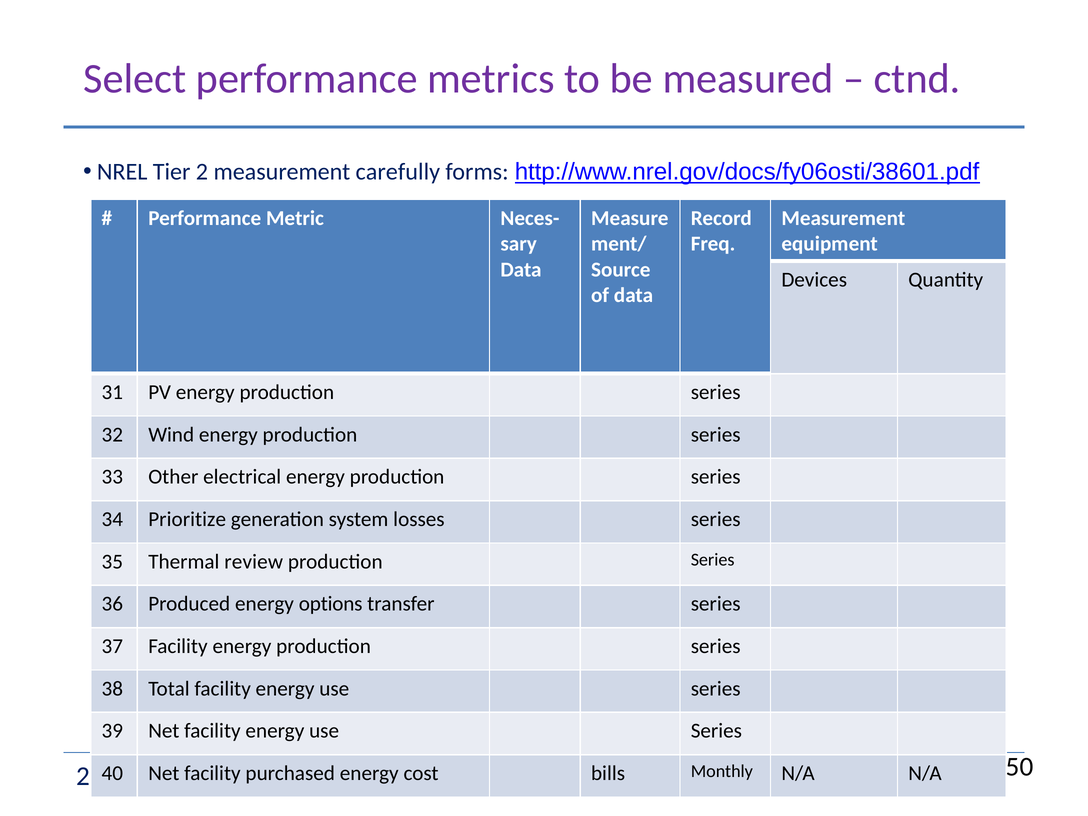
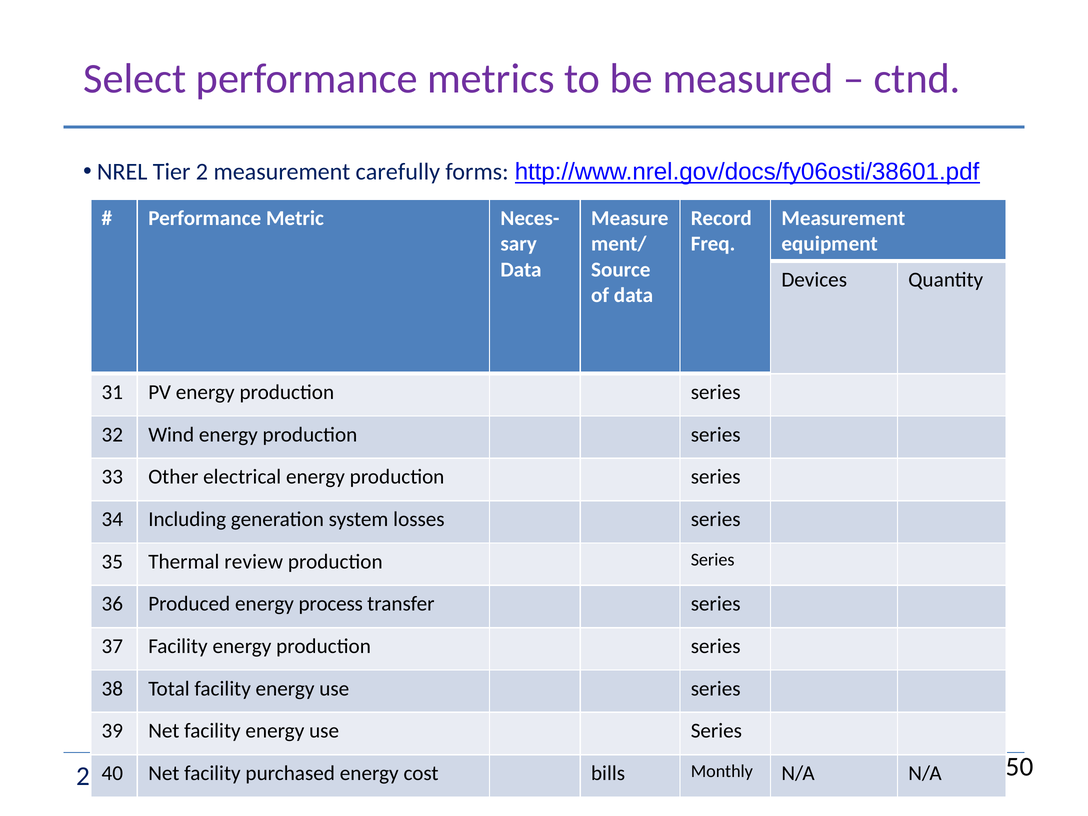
Prioritize: Prioritize -> Including
options: options -> process
